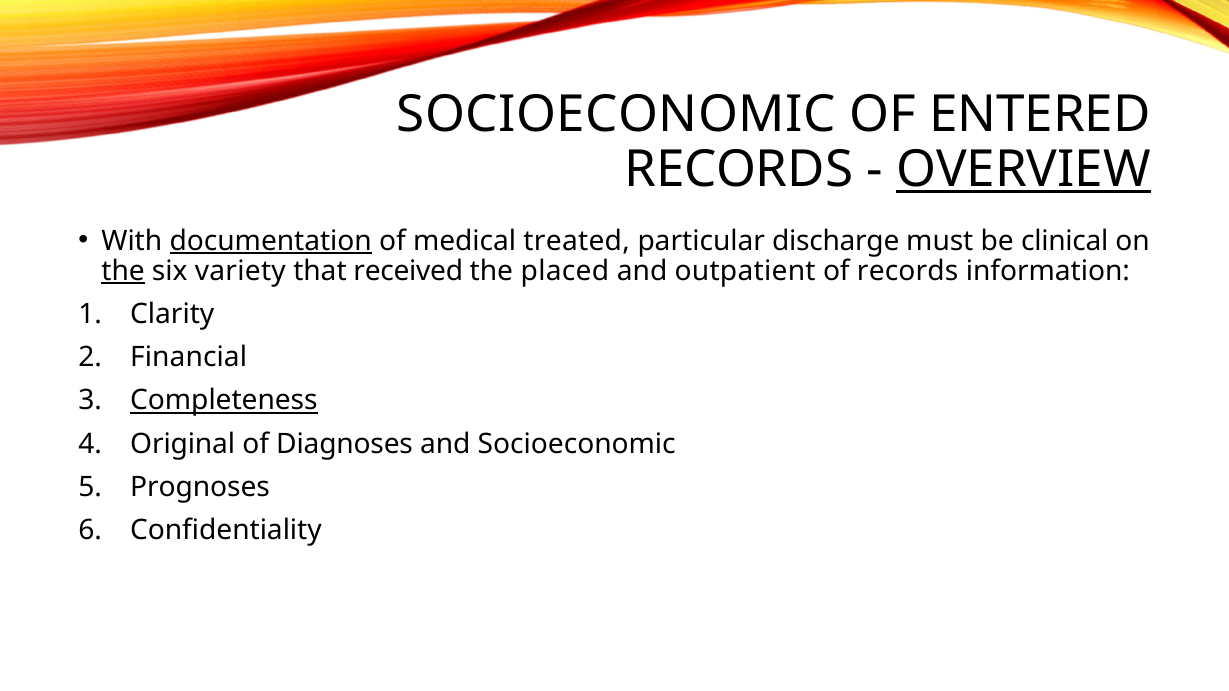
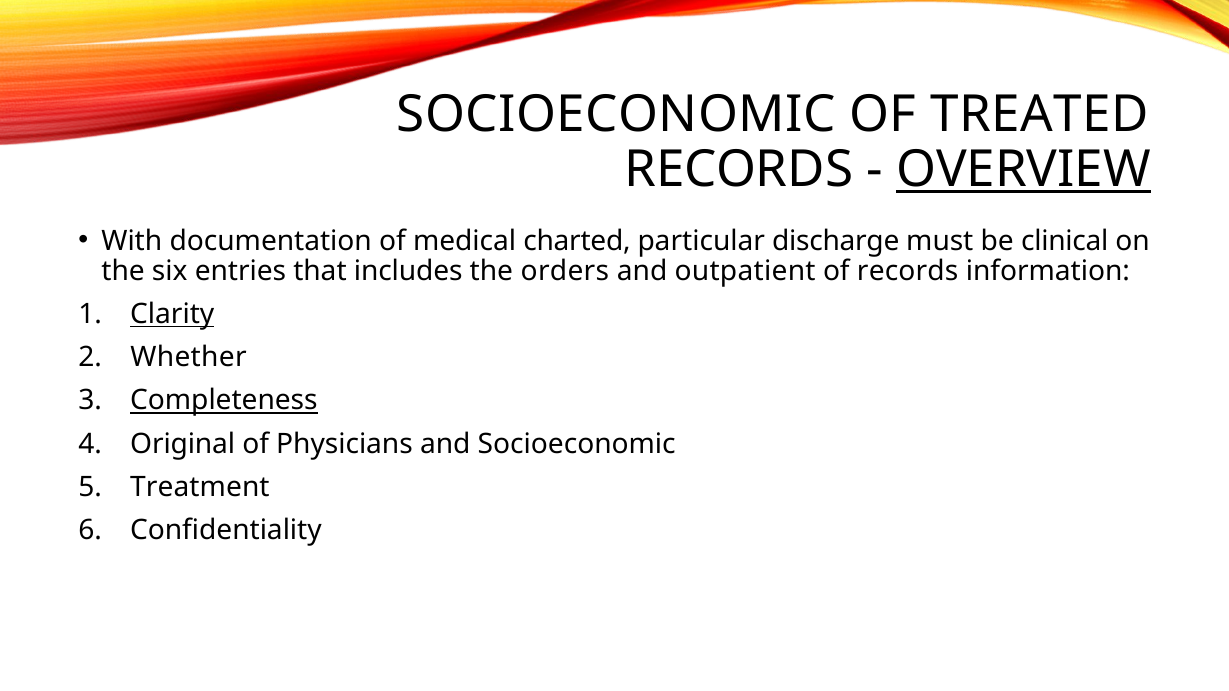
ENTERED: ENTERED -> TREATED
documentation underline: present -> none
treated: treated -> charted
the at (123, 271) underline: present -> none
variety: variety -> entries
received: received -> includes
placed: placed -> orders
Clarity underline: none -> present
Financial: Financial -> Whether
Diagnoses: Diagnoses -> Physicians
Prognoses: Prognoses -> Treatment
